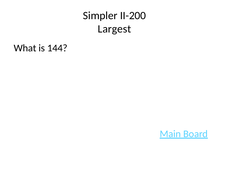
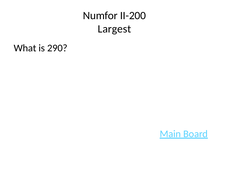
Simpler: Simpler -> Numfor
144: 144 -> 290
